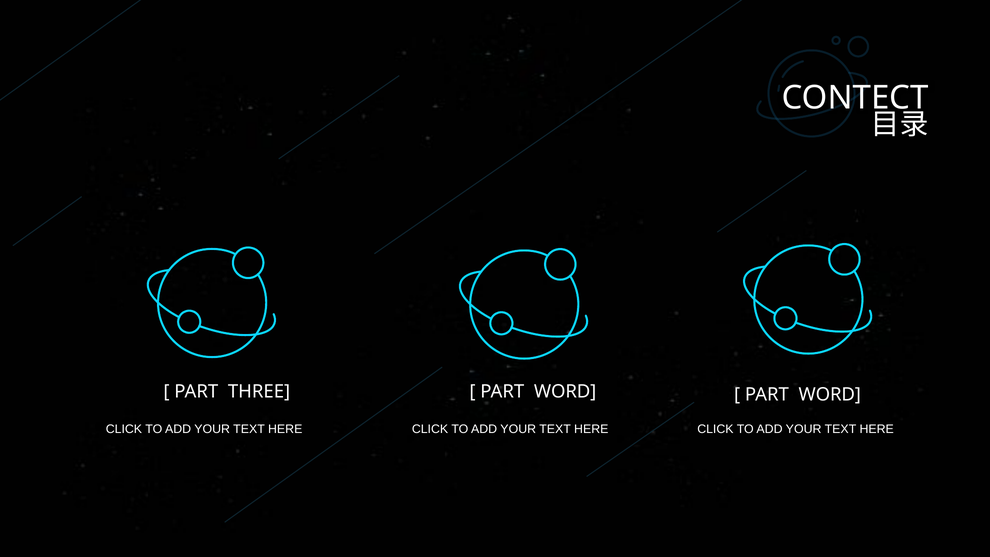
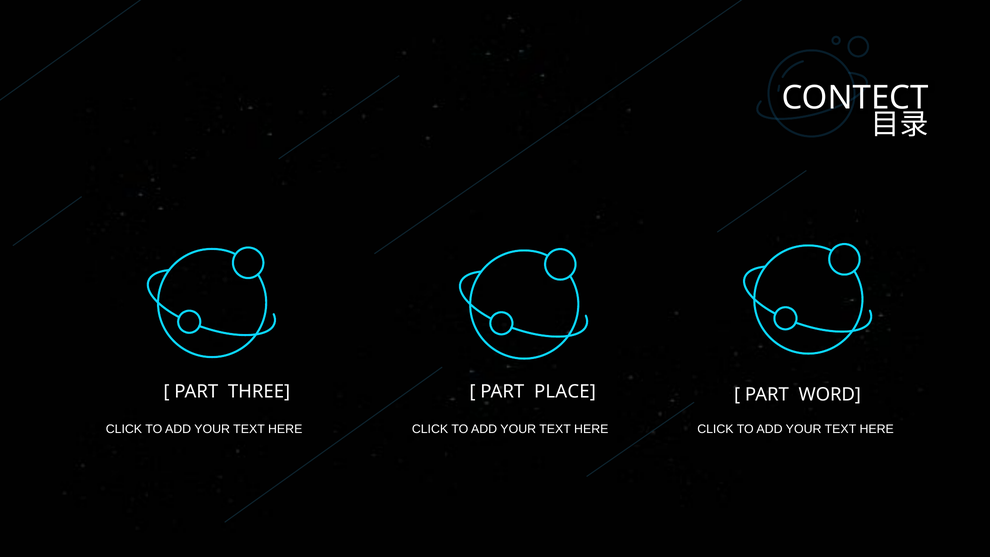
WORD at (565, 392): WORD -> PLACE
